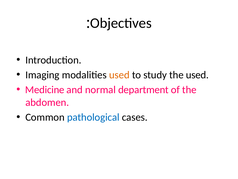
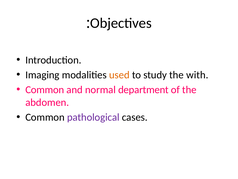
the used: used -> with
Medicine at (45, 89): Medicine -> Common
pathological colour: blue -> purple
